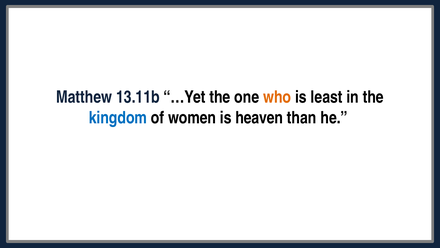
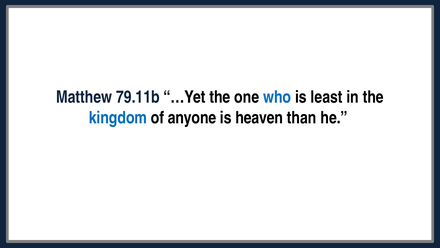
13.11b: 13.11b -> 79.11b
who colour: orange -> blue
women: women -> anyone
